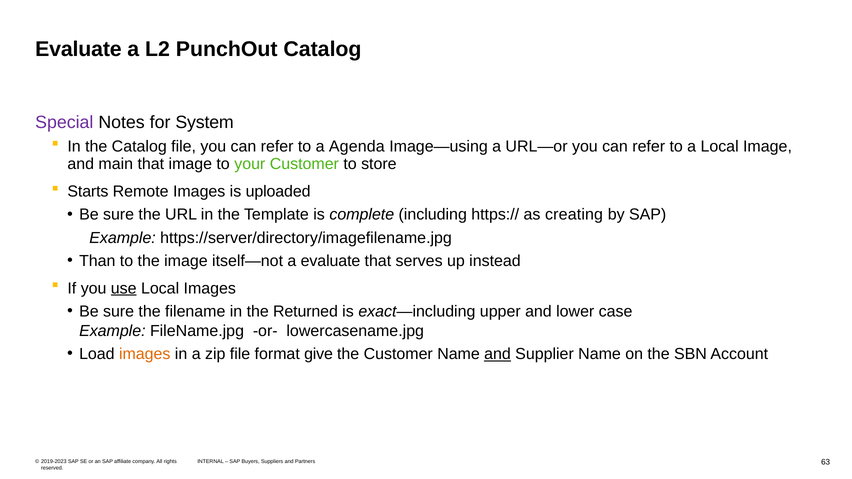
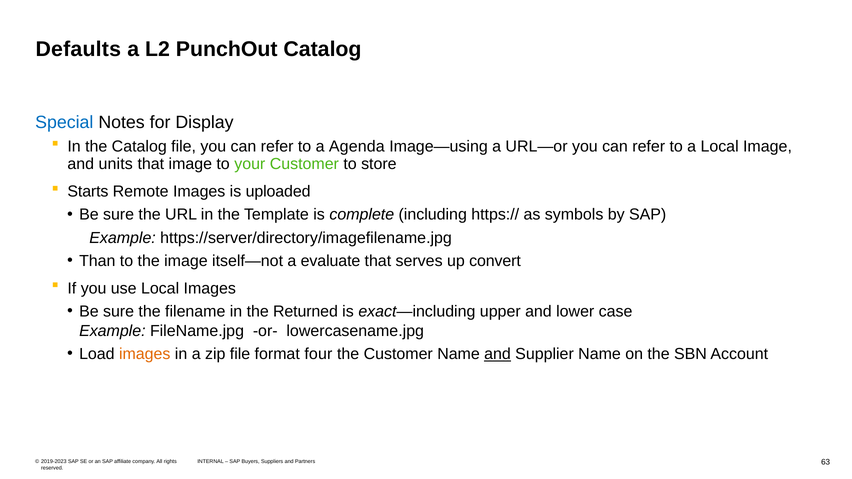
Evaluate at (78, 49): Evaluate -> Defaults
Special colour: purple -> blue
System: System -> Display
main: main -> units
creating: creating -> symbols
instead: instead -> convert
use underline: present -> none
give: give -> four
